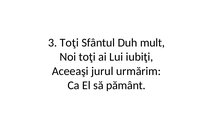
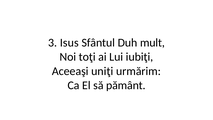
3 Toţi: Toţi -> Isus
jurul: jurul -> uniţi
